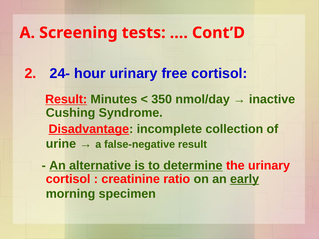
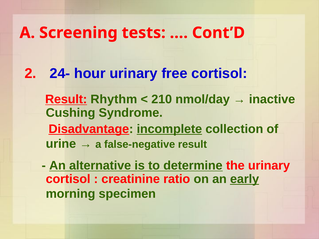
Minutes: Minutes -> Rhythm
350: 350 -> 210
incomplete underline: none -> present
